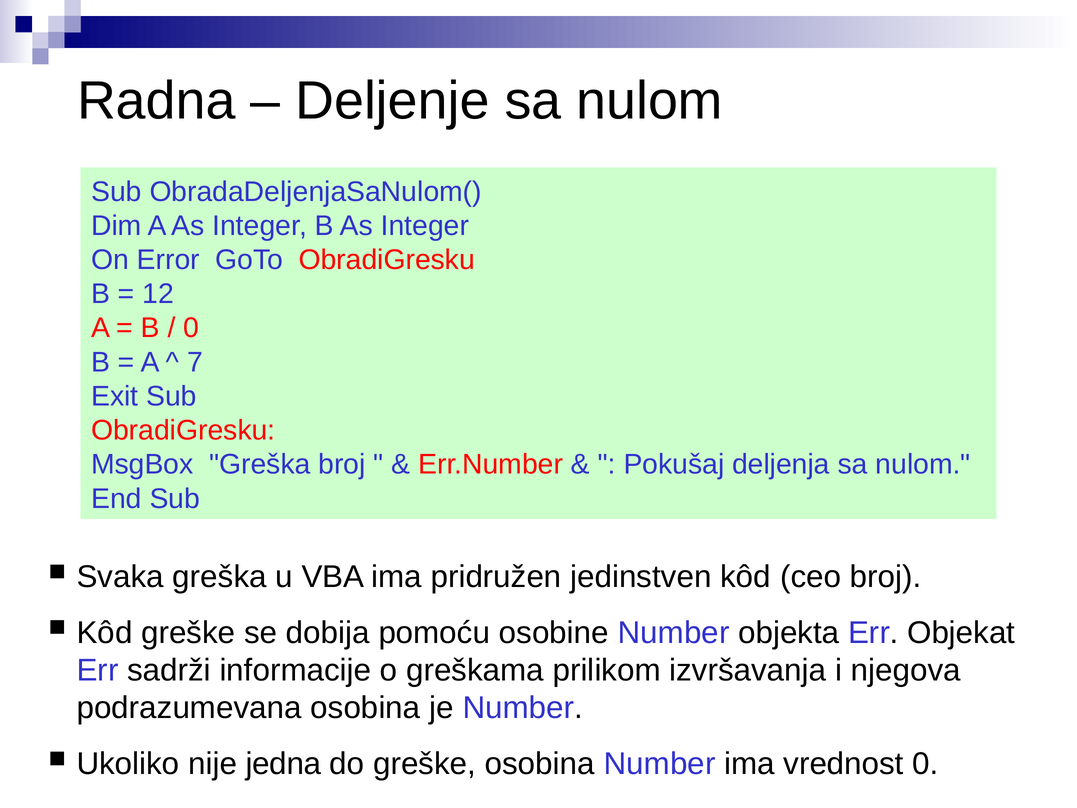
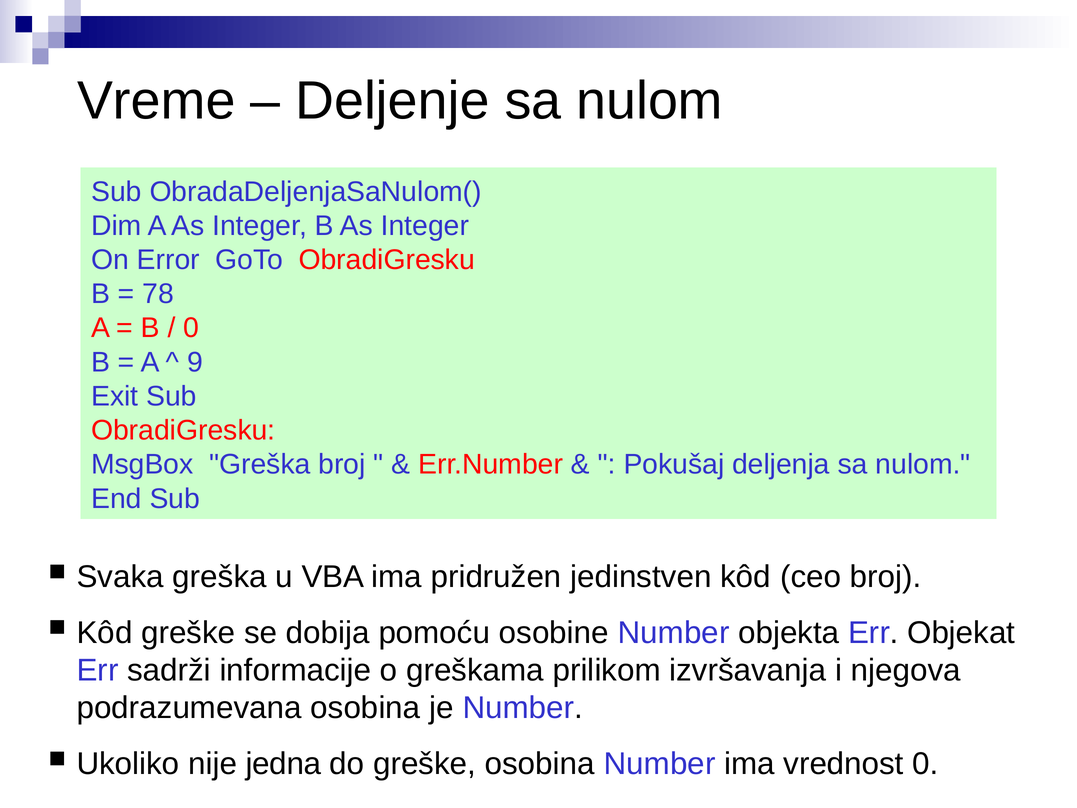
Radna: Radna -> Vreme
12: 12 -> 78
7: 7 -> 9
